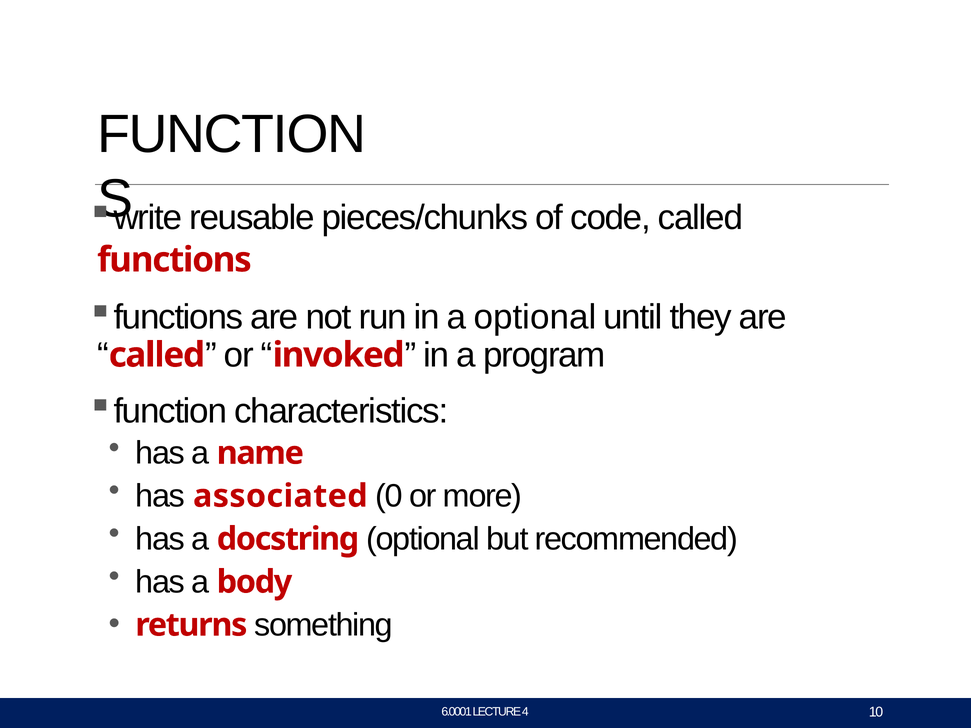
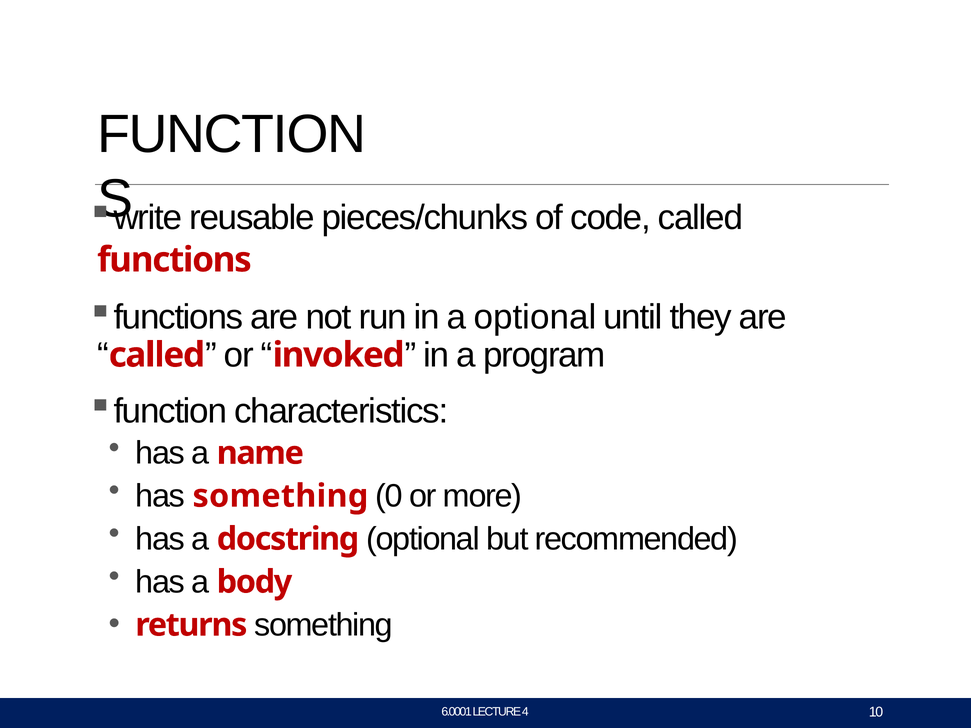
has associated: associated -> something
